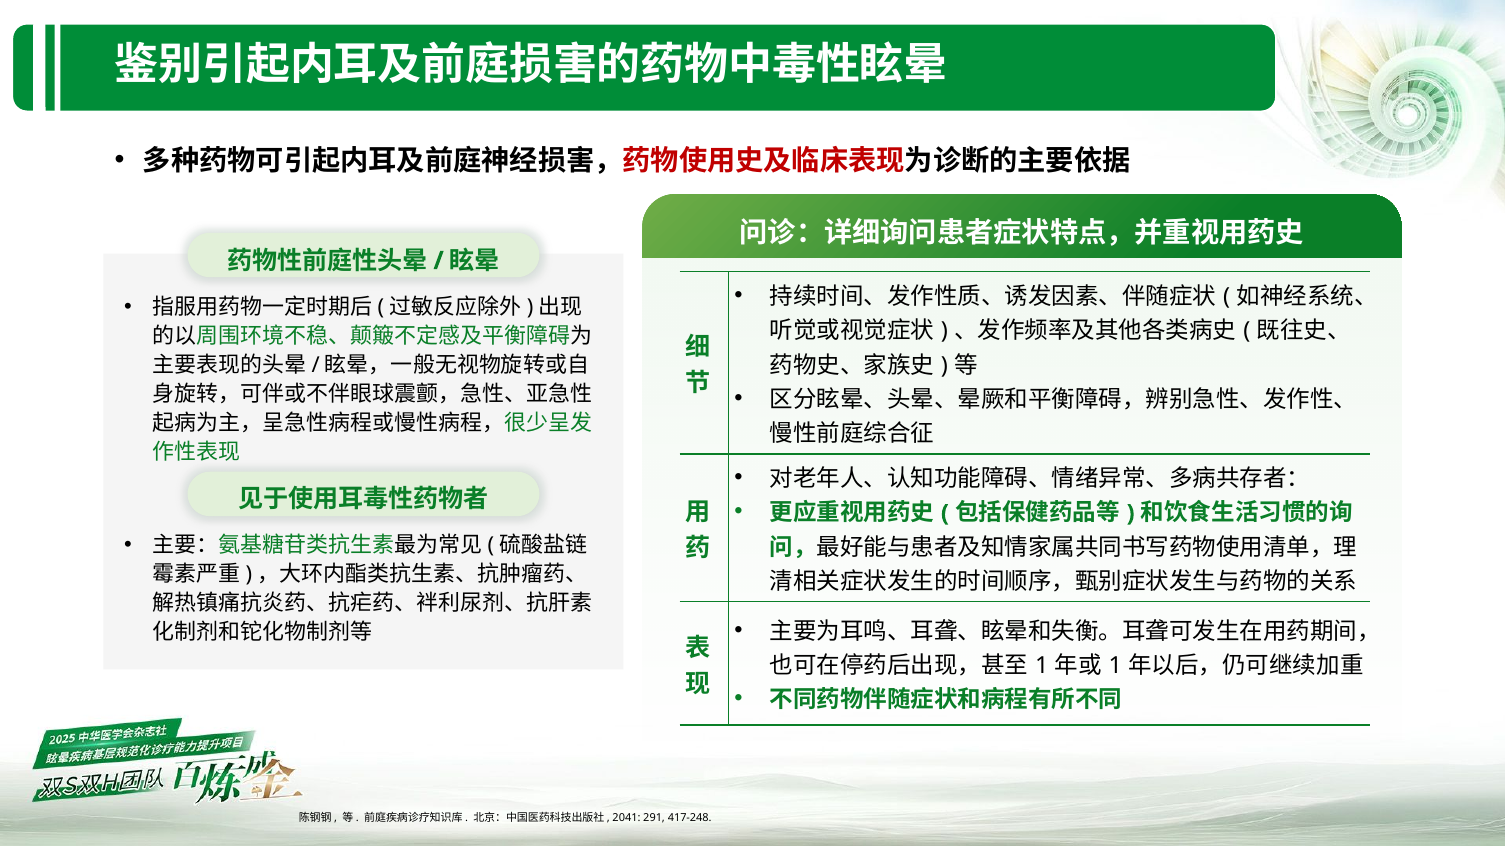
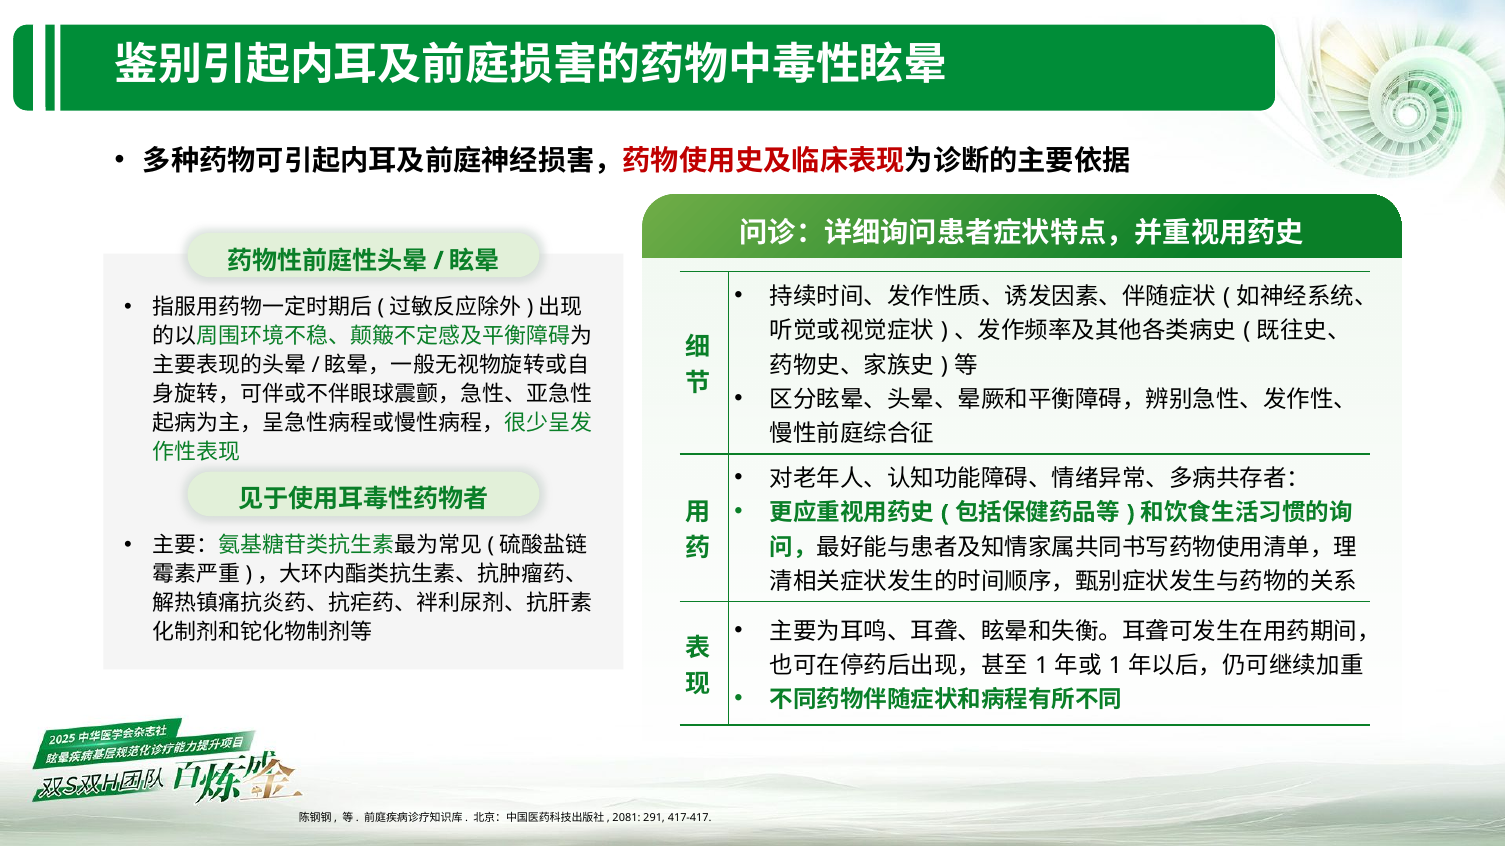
2041: 2041 -> 2081
417-248: 417-248 -> 417-417
